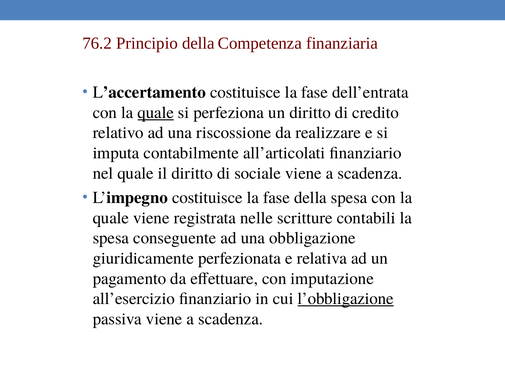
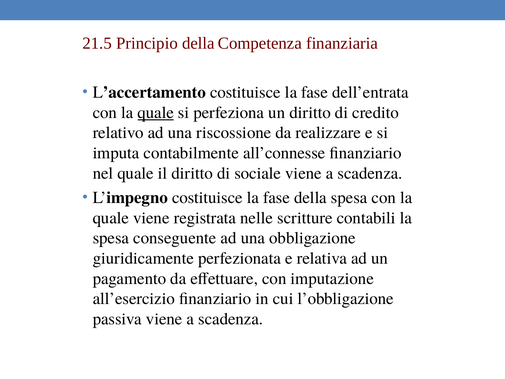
76.2: 76.2 -> 21.5
all’articolati: all’articolati -> all’connesse
l’obbligazione underline: present -> none
